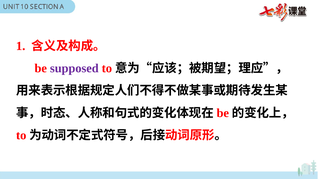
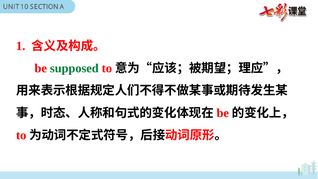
supposed colour: purple -> green
